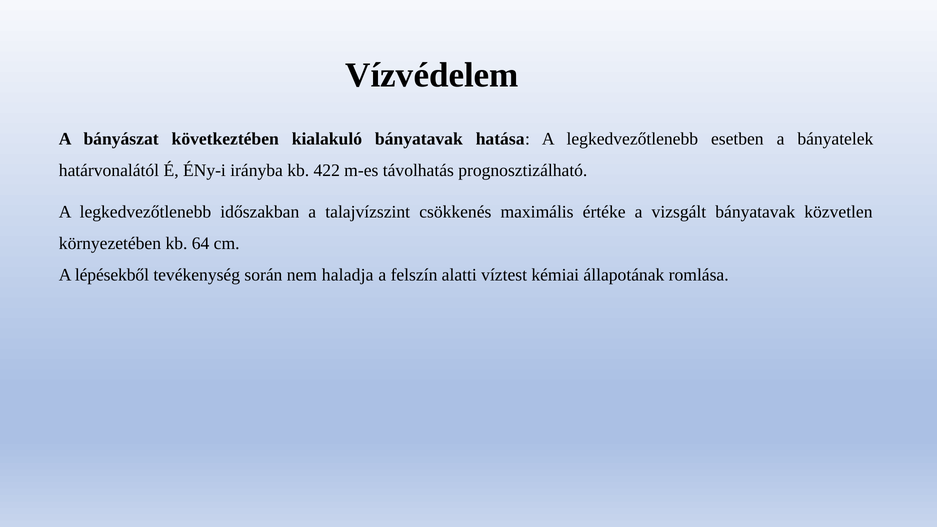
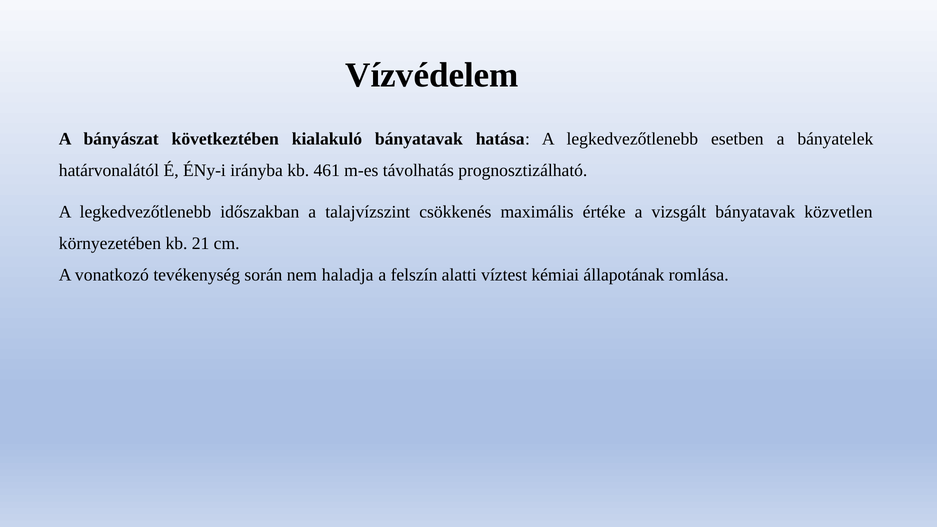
422: 422 -> 461
64: 64 -> 21
lépésekből: lépésekből -> vonatkozó
